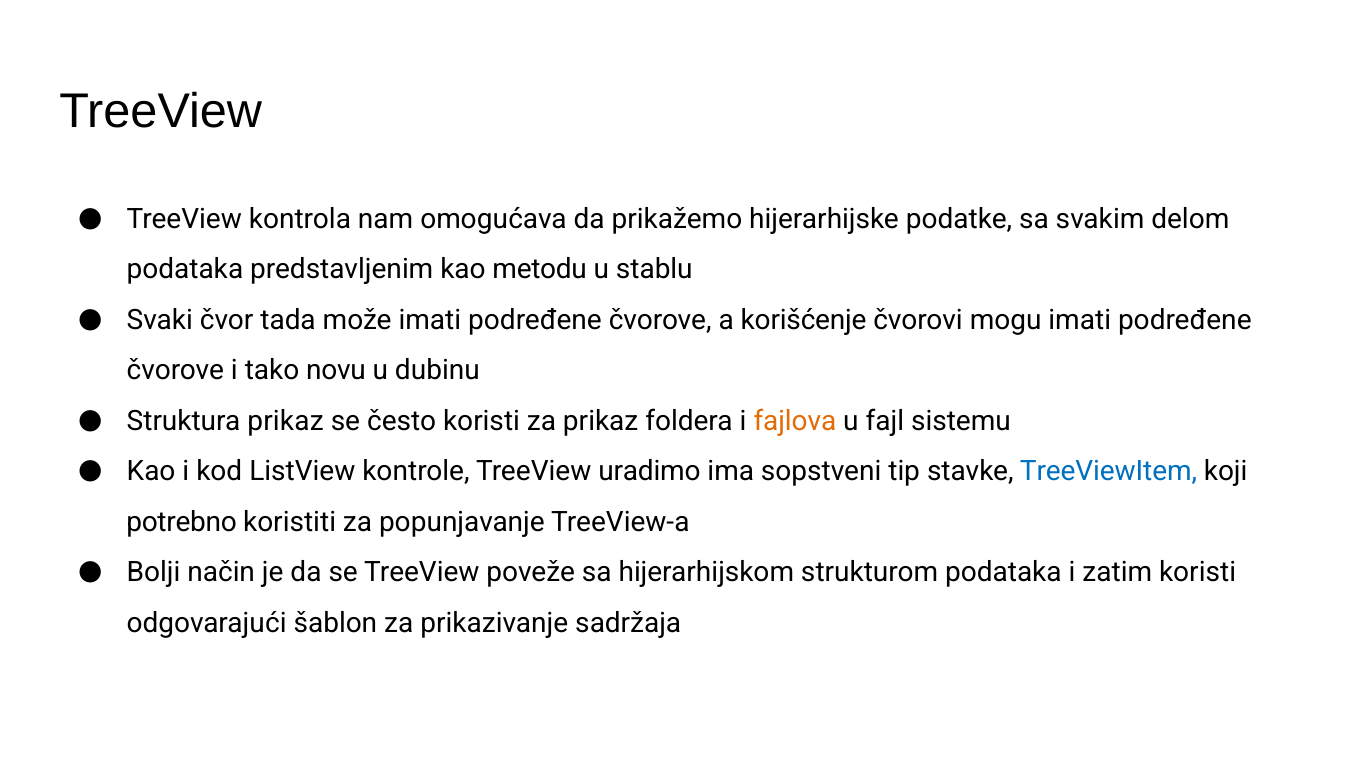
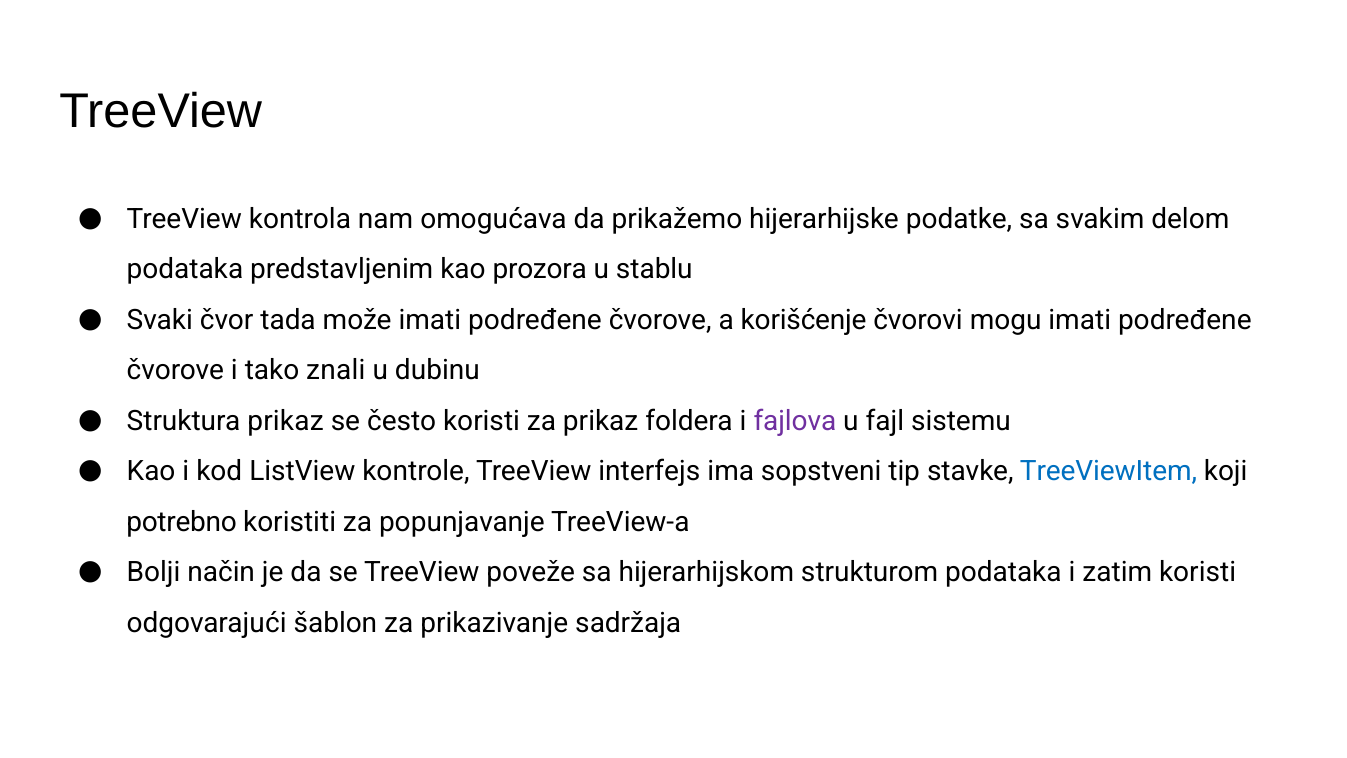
metodu: metodu -> prozora
novu: novu -> znali
fajlova colour: orange -> purple
uradimo: uradimo -> interfejs
